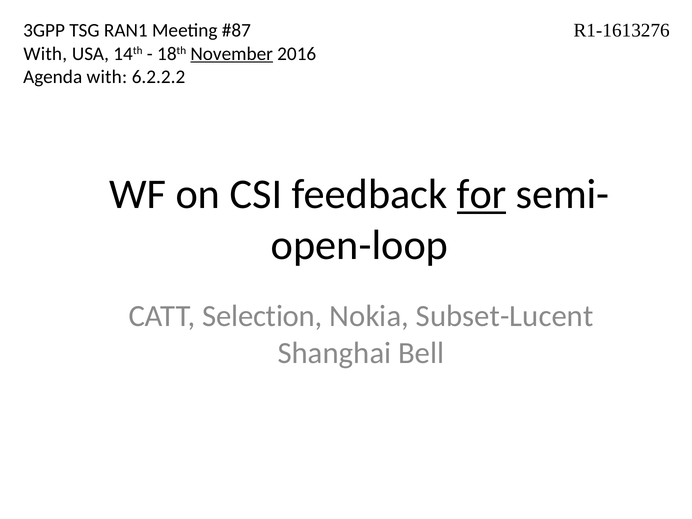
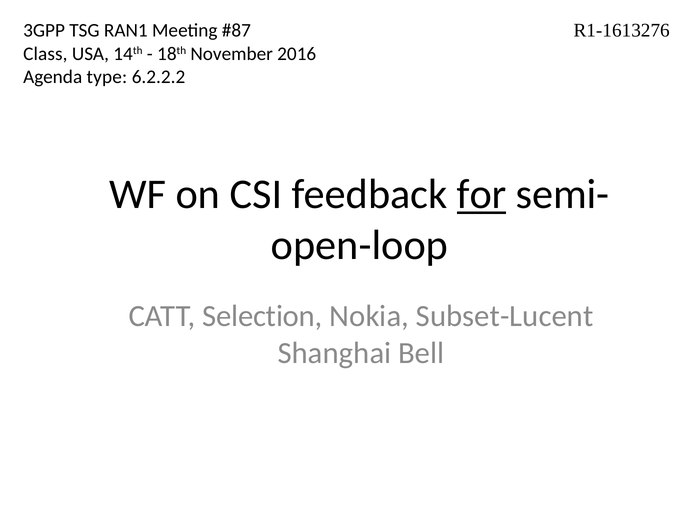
With at (45, 54): With -> Class
November underline: present -> none
Agenda with: with -> type
